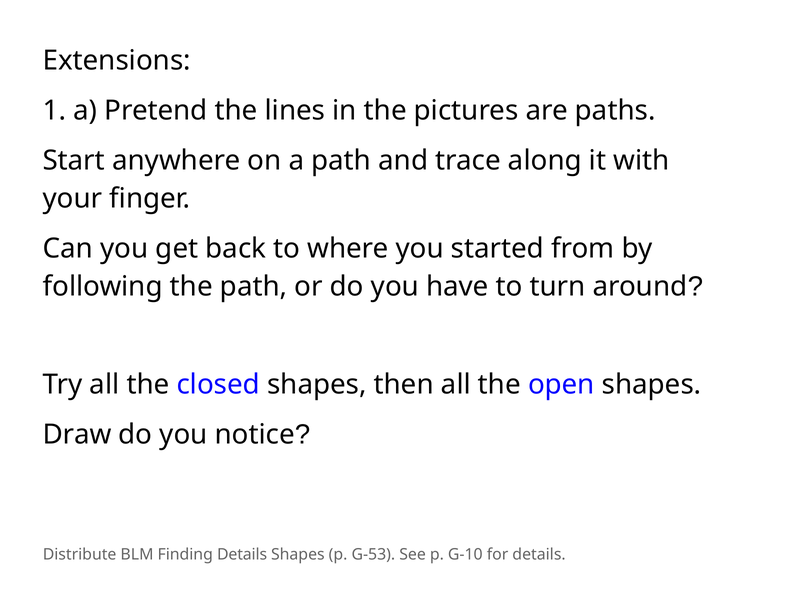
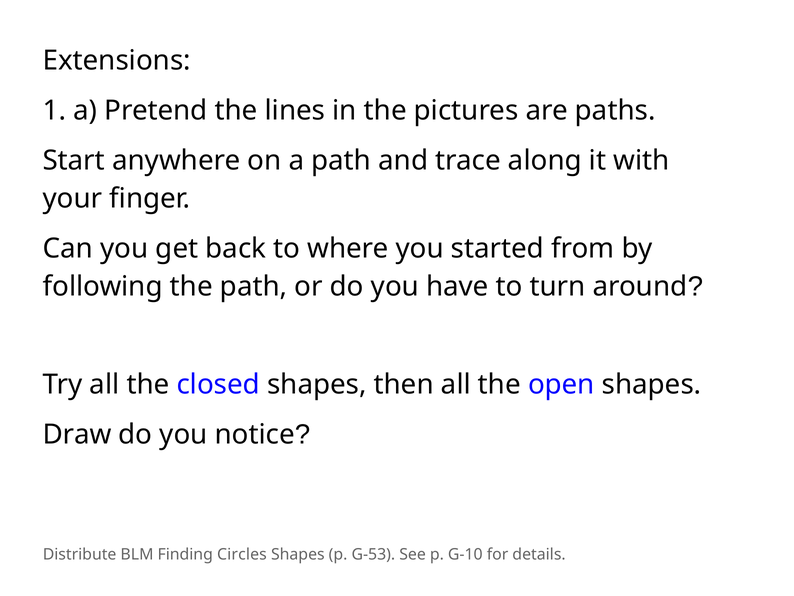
Finding Details: Details -> Circles
